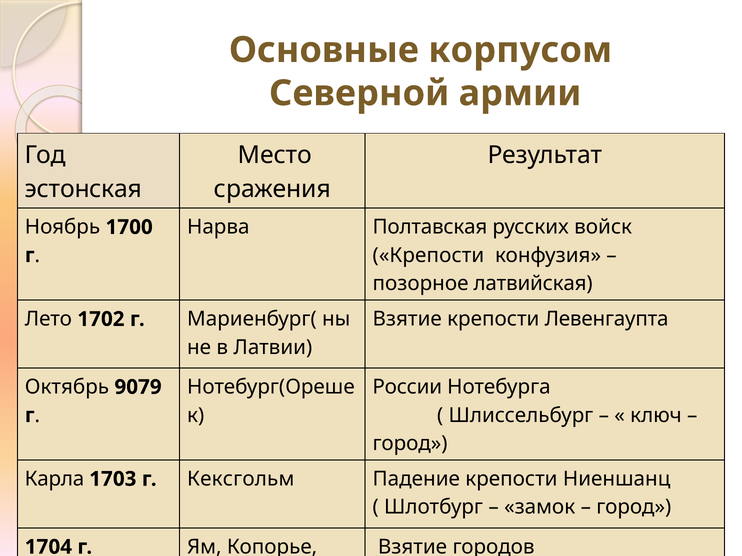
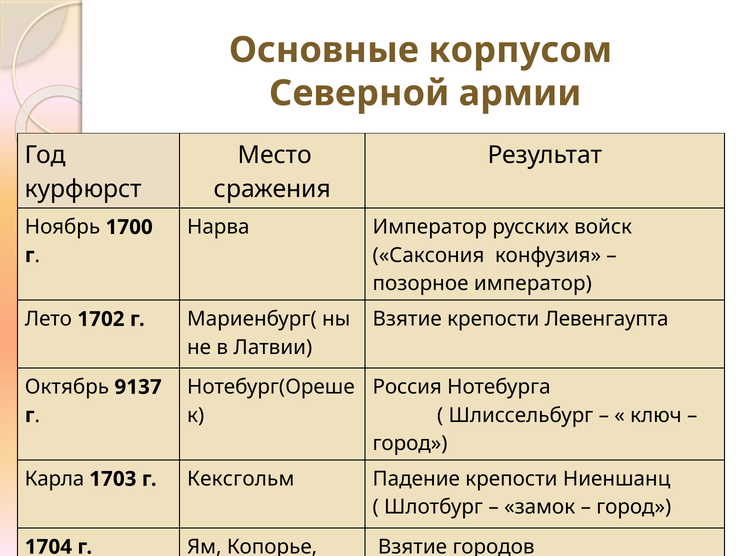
эстонская: эстонская -> курфюрст
Нарва Полтавская: Полтавская -> Император
Крепости at (428, 256): Крепости -> Саксония
позорное латвийская: латвийская -> император
9079: 9079 -> 9137
России: России -> Россия
